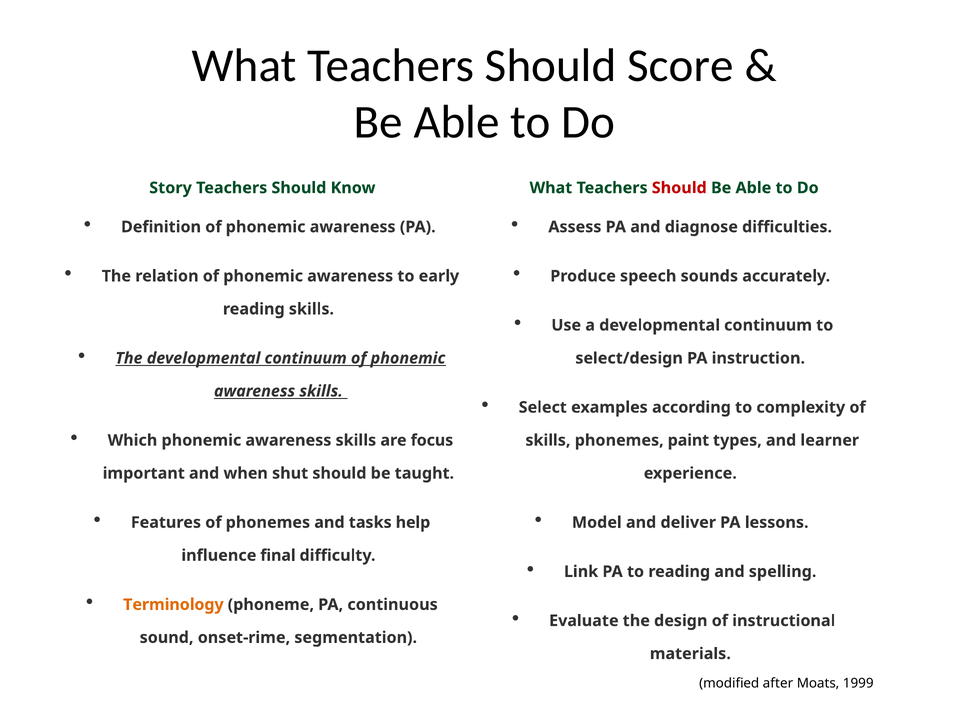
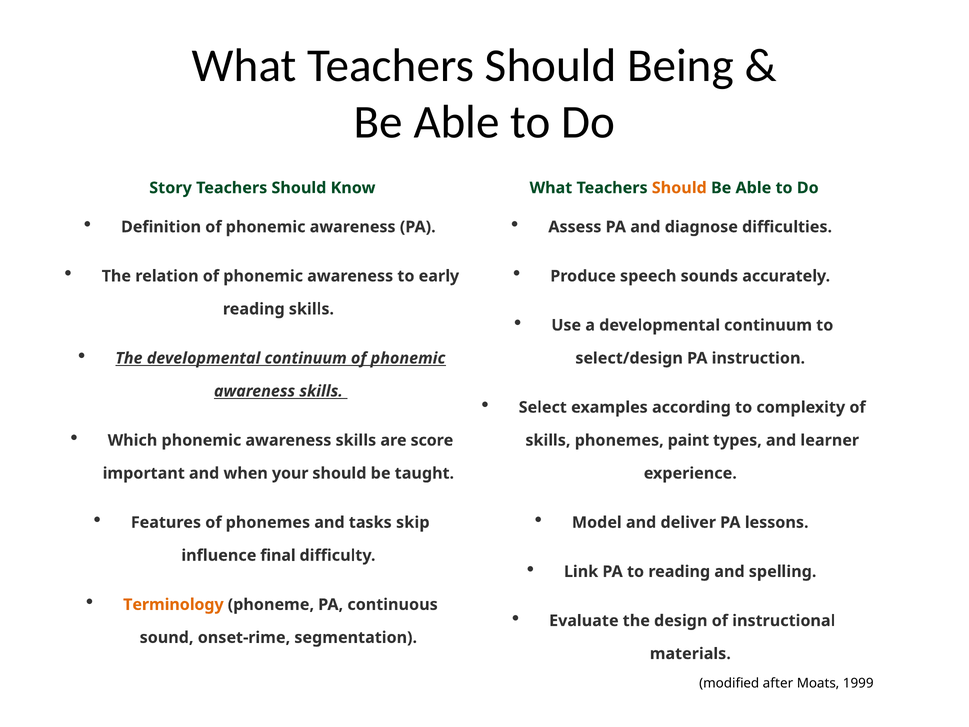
Score: Score -> Being
Should at (679, 188) colour: red -> orange
focus: focus -> score
shut: shut -> your
help: help -> skip
